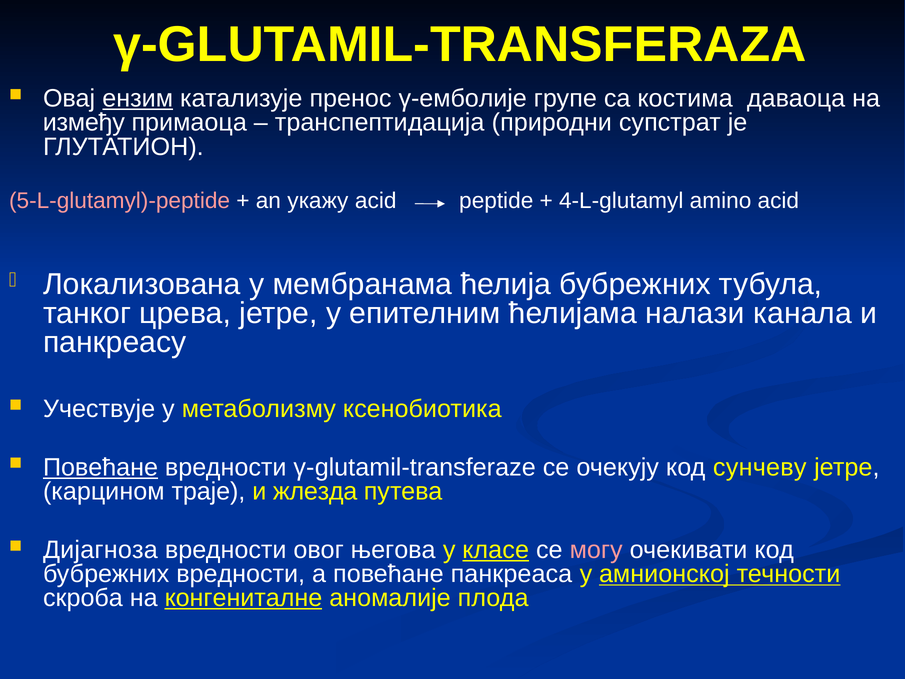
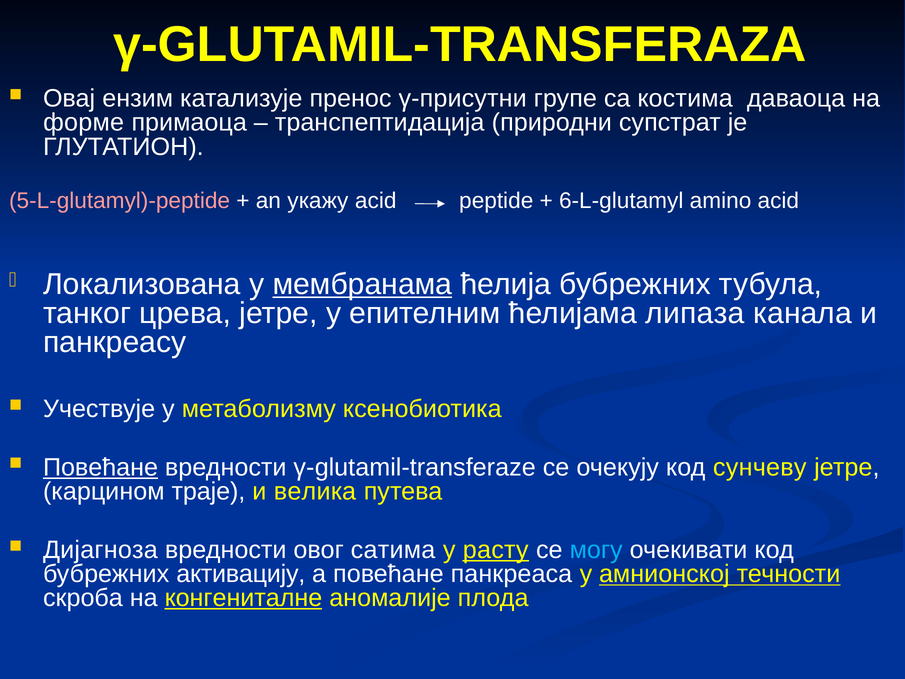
ензим underline: present -> none
γ-емболије: γ-емболије -> γ-присутни
између: између -> форме
4-L-glutamyl: 4-L-glutamyl -> 6-L-glutamyl
мембранама underline: none -> present
налази: налази -> липазa
жлезда: жлезда -> велика
његова: његова -> сатима
класе: класе -> расту
могу colour: pink -> light blue
бубрежних вредности: вредности -> активацију
